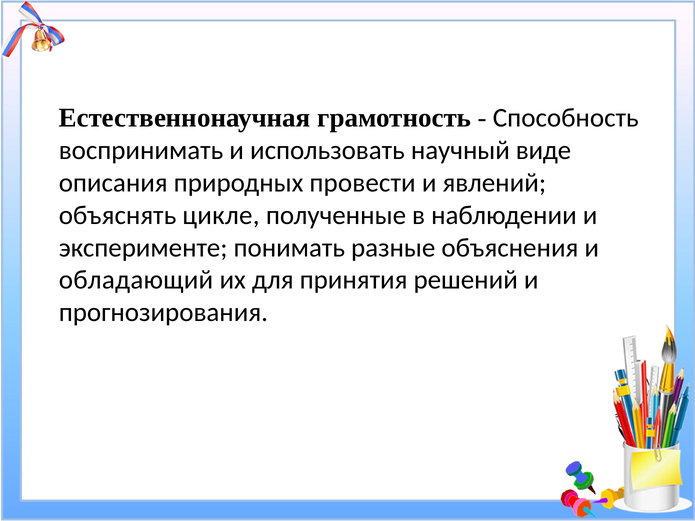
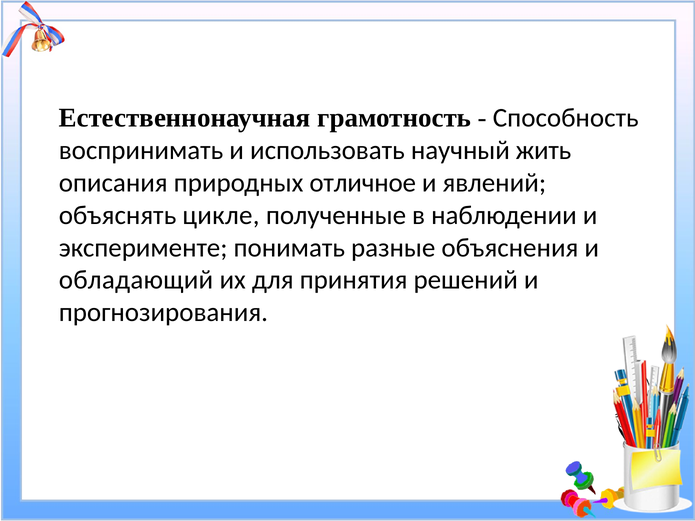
виде: виде -> жить
провести: провести -> отличное
